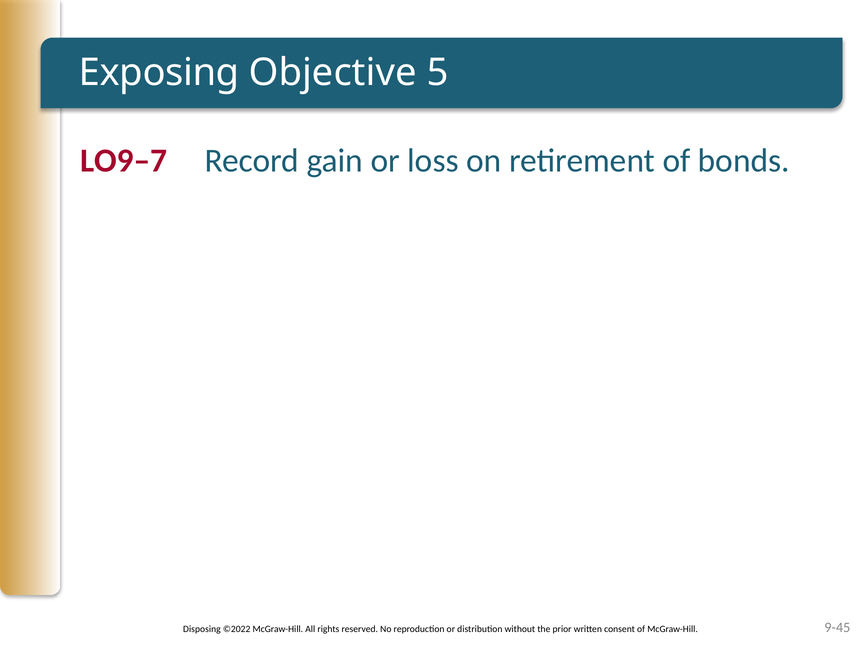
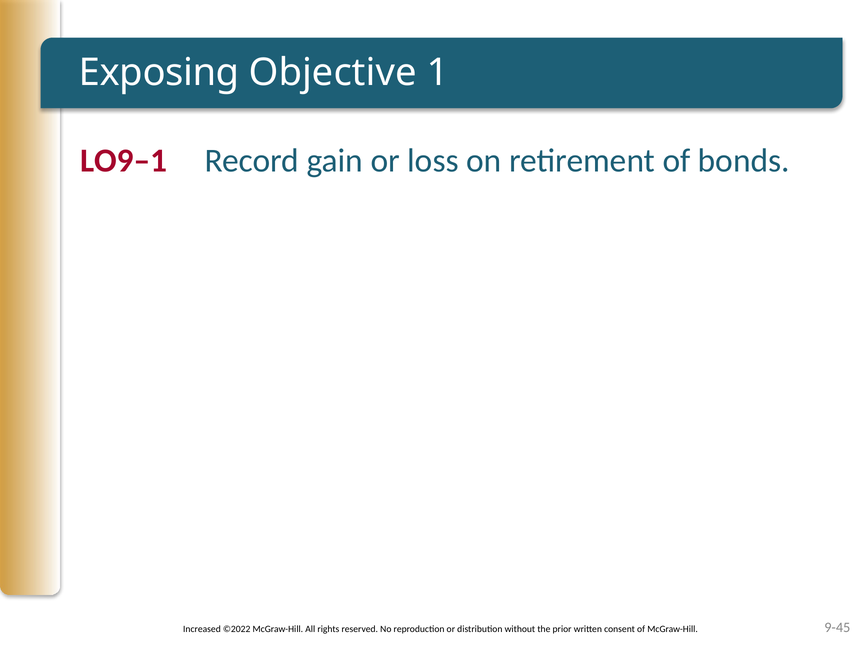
5: 5 -> 1
LO9–7: LO9–7 -> LO9–1
Disposing: Disposing -> Increased
